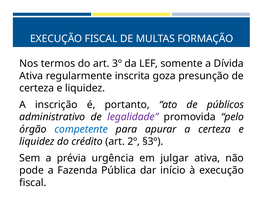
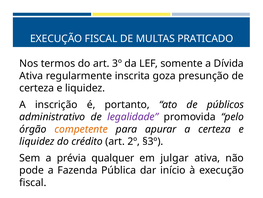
FORMAÇÃO: FORMAÇÃO -> PRATICADO
competente colour: blue -> orange
urgência: urgência -> qualquer
